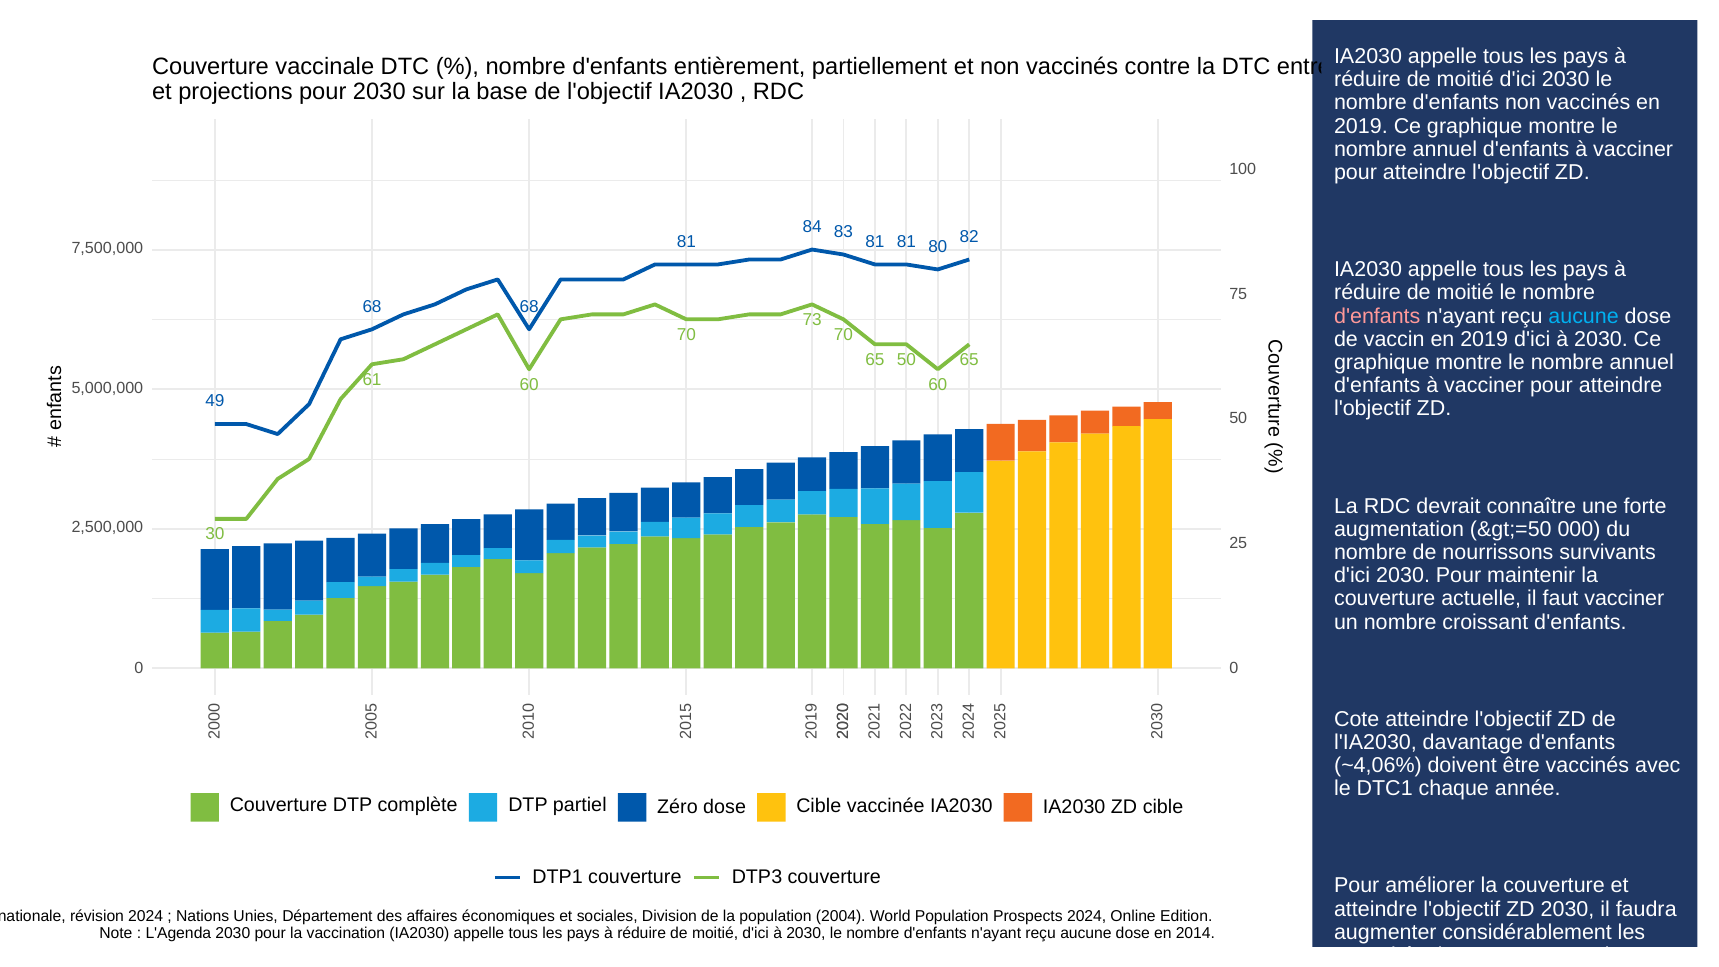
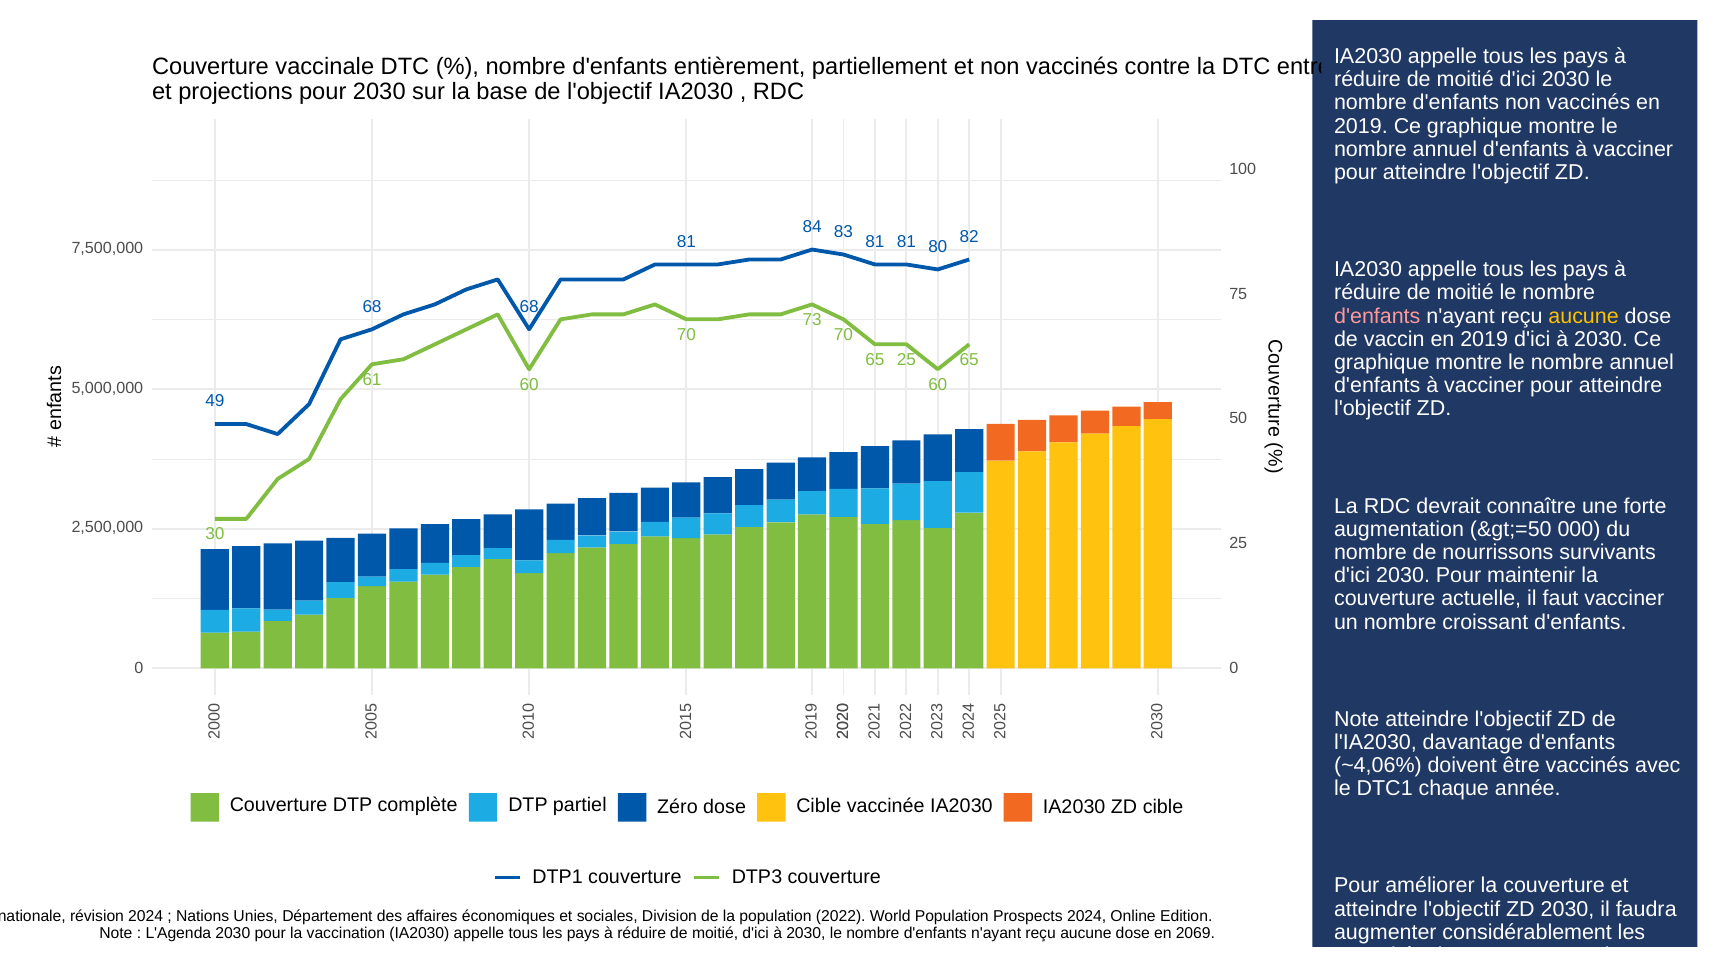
aucune at (1584, 316) colour: light blue -> yellow
65 50: 50 -> 25
Cote at (1357, 719): Cote -> Note
2004: 2004 -> 2022
2014: 2014 -> 2069
